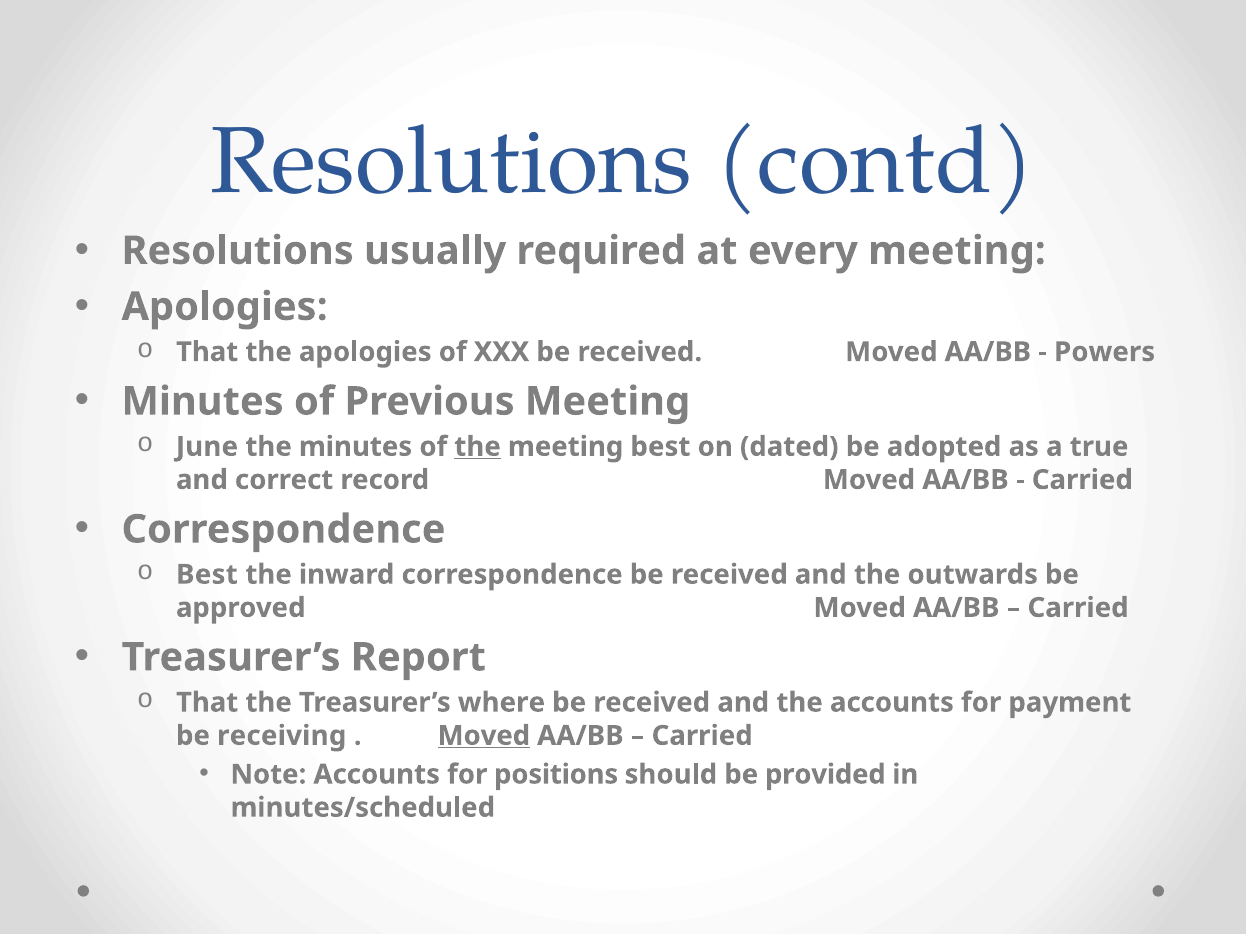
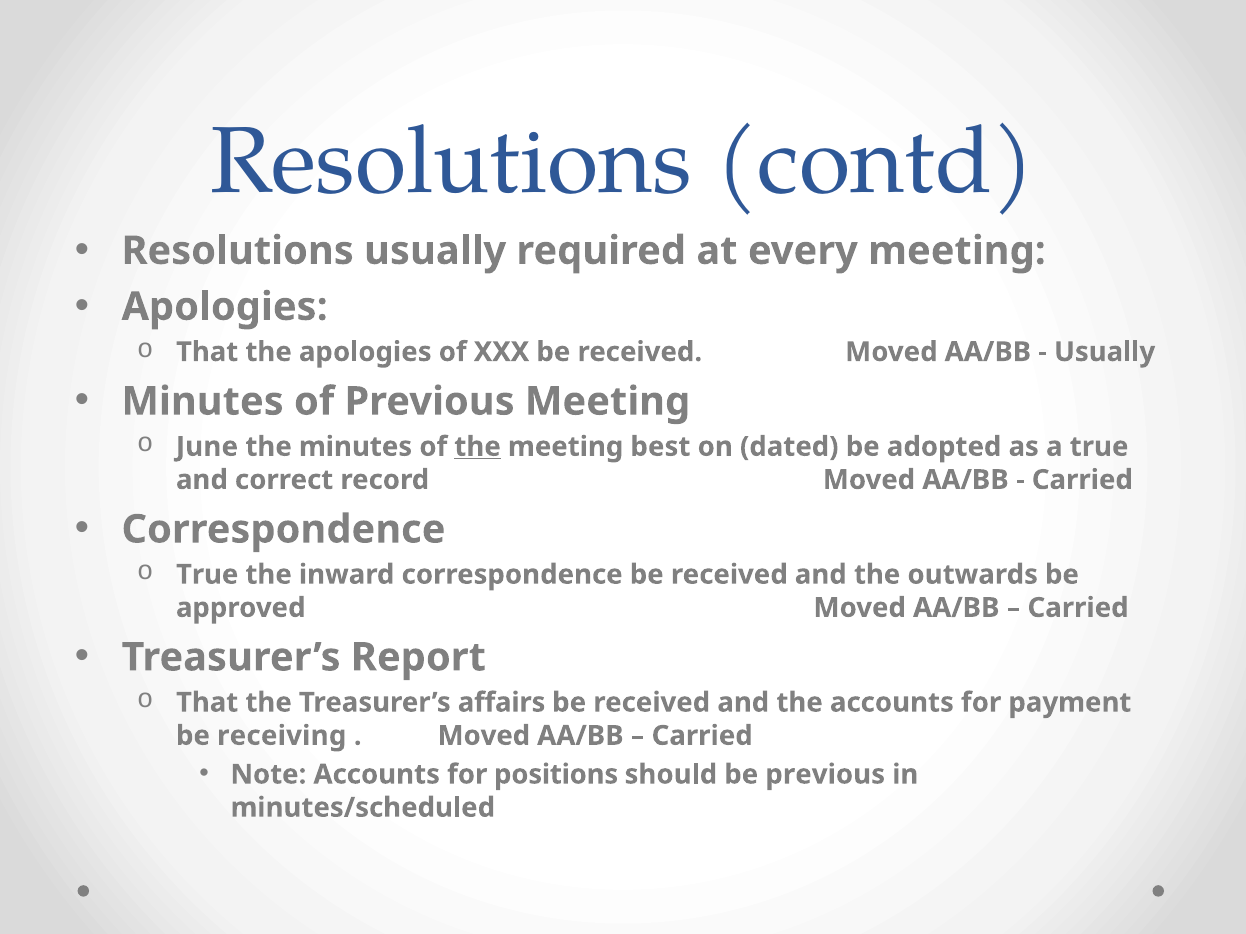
Powers at (1105, 352): Powers -> Usually
Best at (207, 575): Best -> True
where: where -> affairs
Moved at (484, 736) underline: present -> none
be provided: provided -> previous
